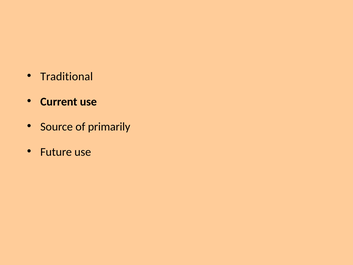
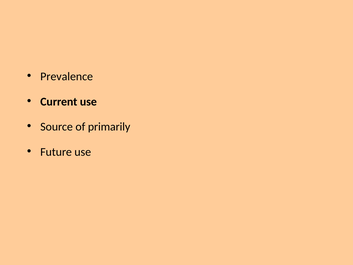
Traditional: Traditional -> Prevalence
